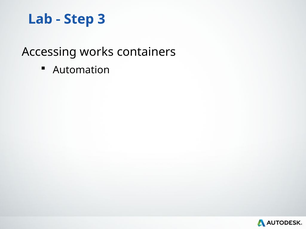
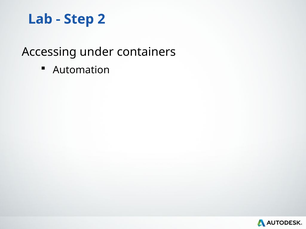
3: 3 -> 2
works: works -> under
